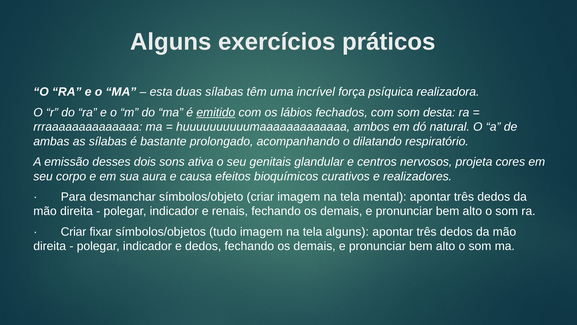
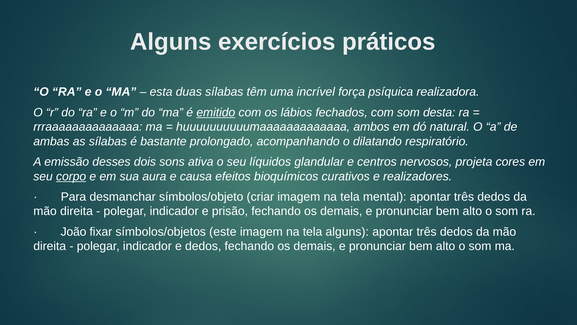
genitais: genitais -> líquidos
corpo underline: none -> present
renais: renais -> prisão
Criar at (74, 232): Criar -> João
tudo: tudo -> este
